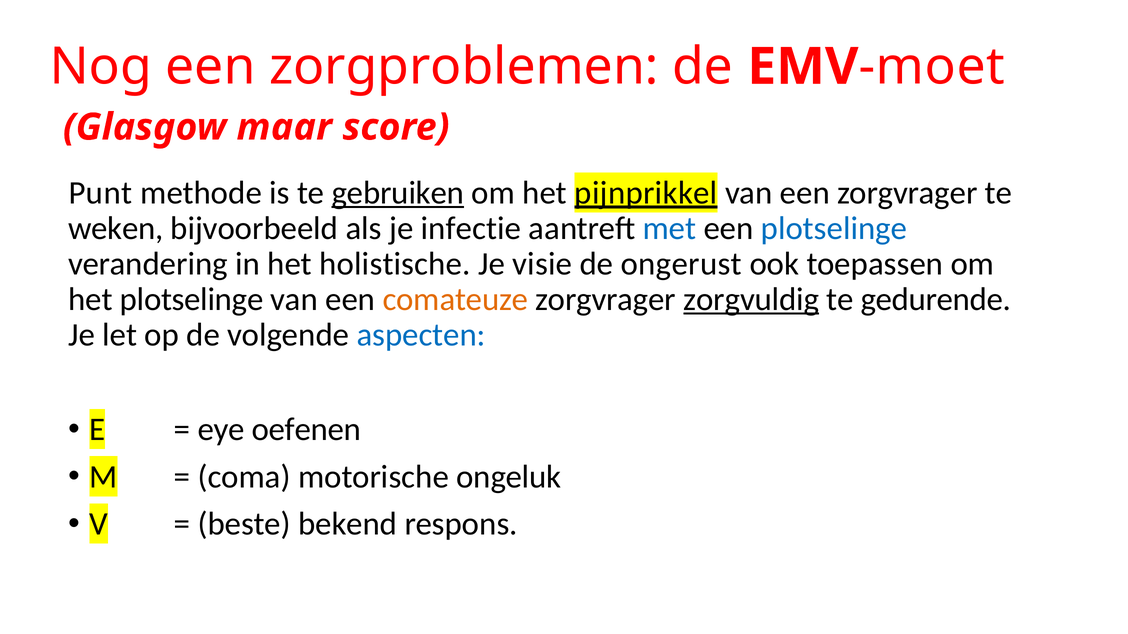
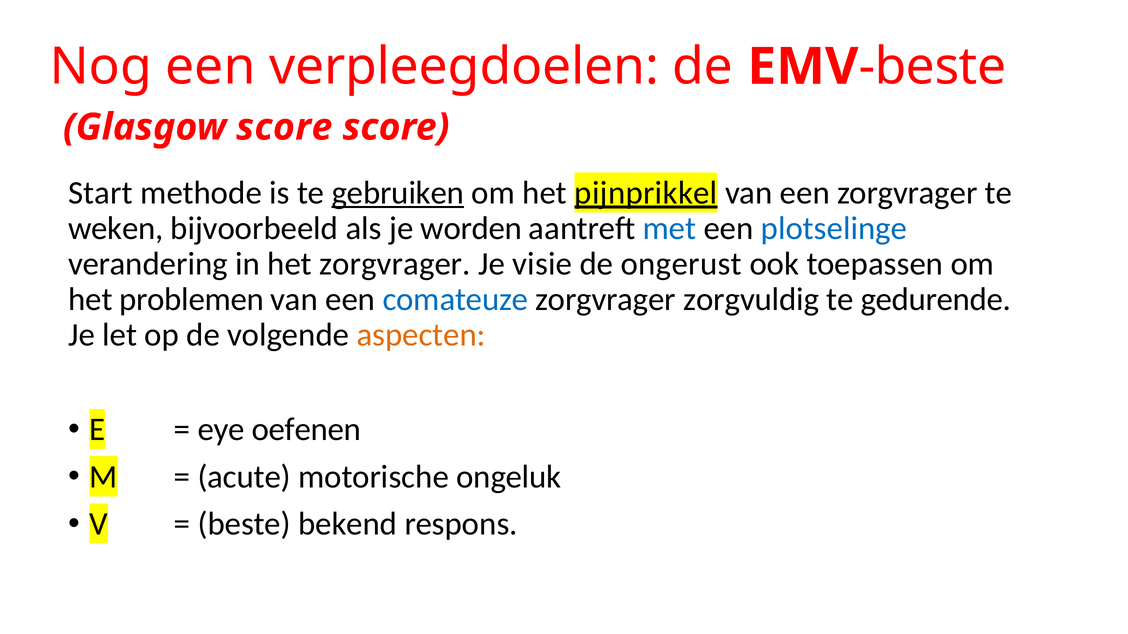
zorgproblemen: zorgproblemen -> verpleegdoelen
moet at (932, 67): moet -> beste
Glasgow maar: maar -> score
Punt: Punt -> Start
infectie: infectie -> worden
het holistische: holistische -> zorgvrager
het plotselinge: plotselinge -> problemen
comateuze colour: orange -> blue
zorgvuldig underline: present -> none
aspecten colour: blue -> orange
coma: coma -> acute
